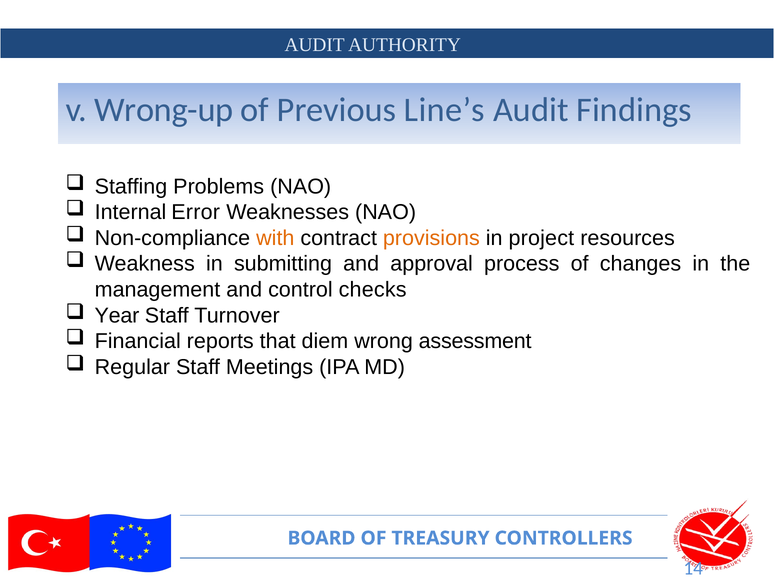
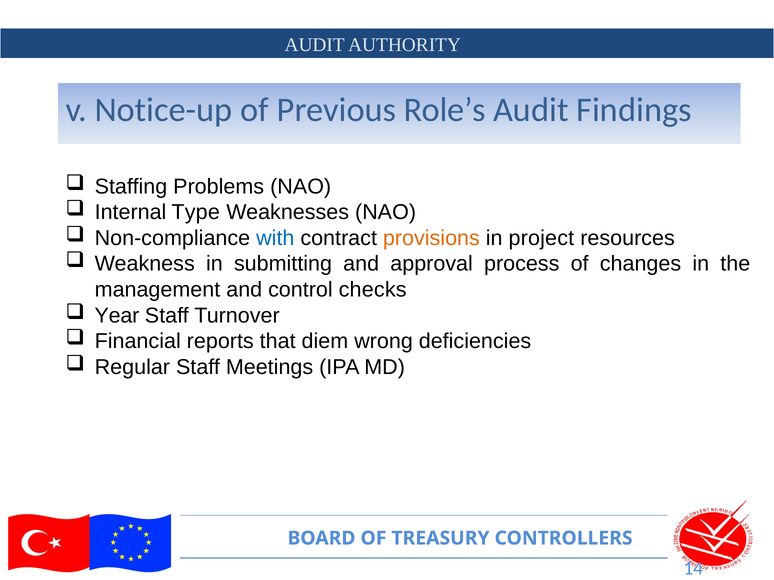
Wrong-up: Wrong-up -> Notice-up
Line’s: Line’s -> Role’s
Error: Error -> Type
with colour: orange -> blue
assessment: assessment -> deficiencies
